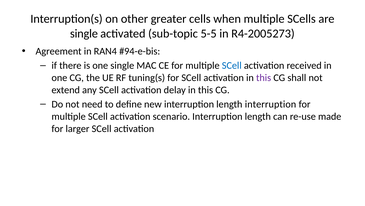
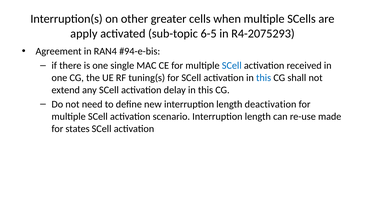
single at (84, 33): single -> apply
5-5: 5-5 -> 6-5
R4-2005273: R4-2005273 -> R4-2075293
this at (264, 77) colour: purple -> blue
length interruption: interruption -> deactivation
larger: larger -> states
